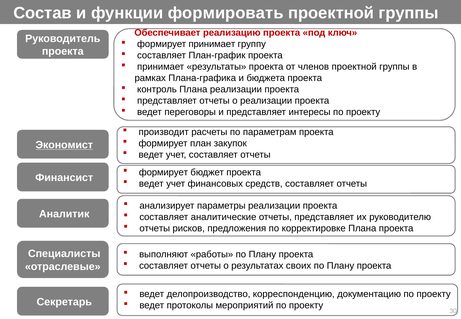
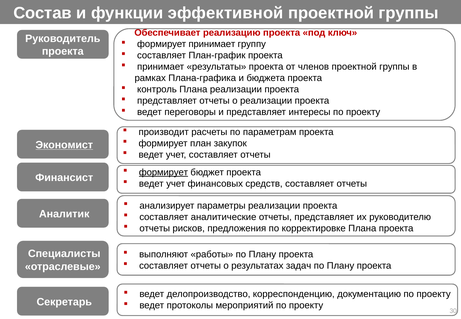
формировать: формировать -> эффективной
формирует at (163, 172) underline: none -> present
своих: своих -> задач
